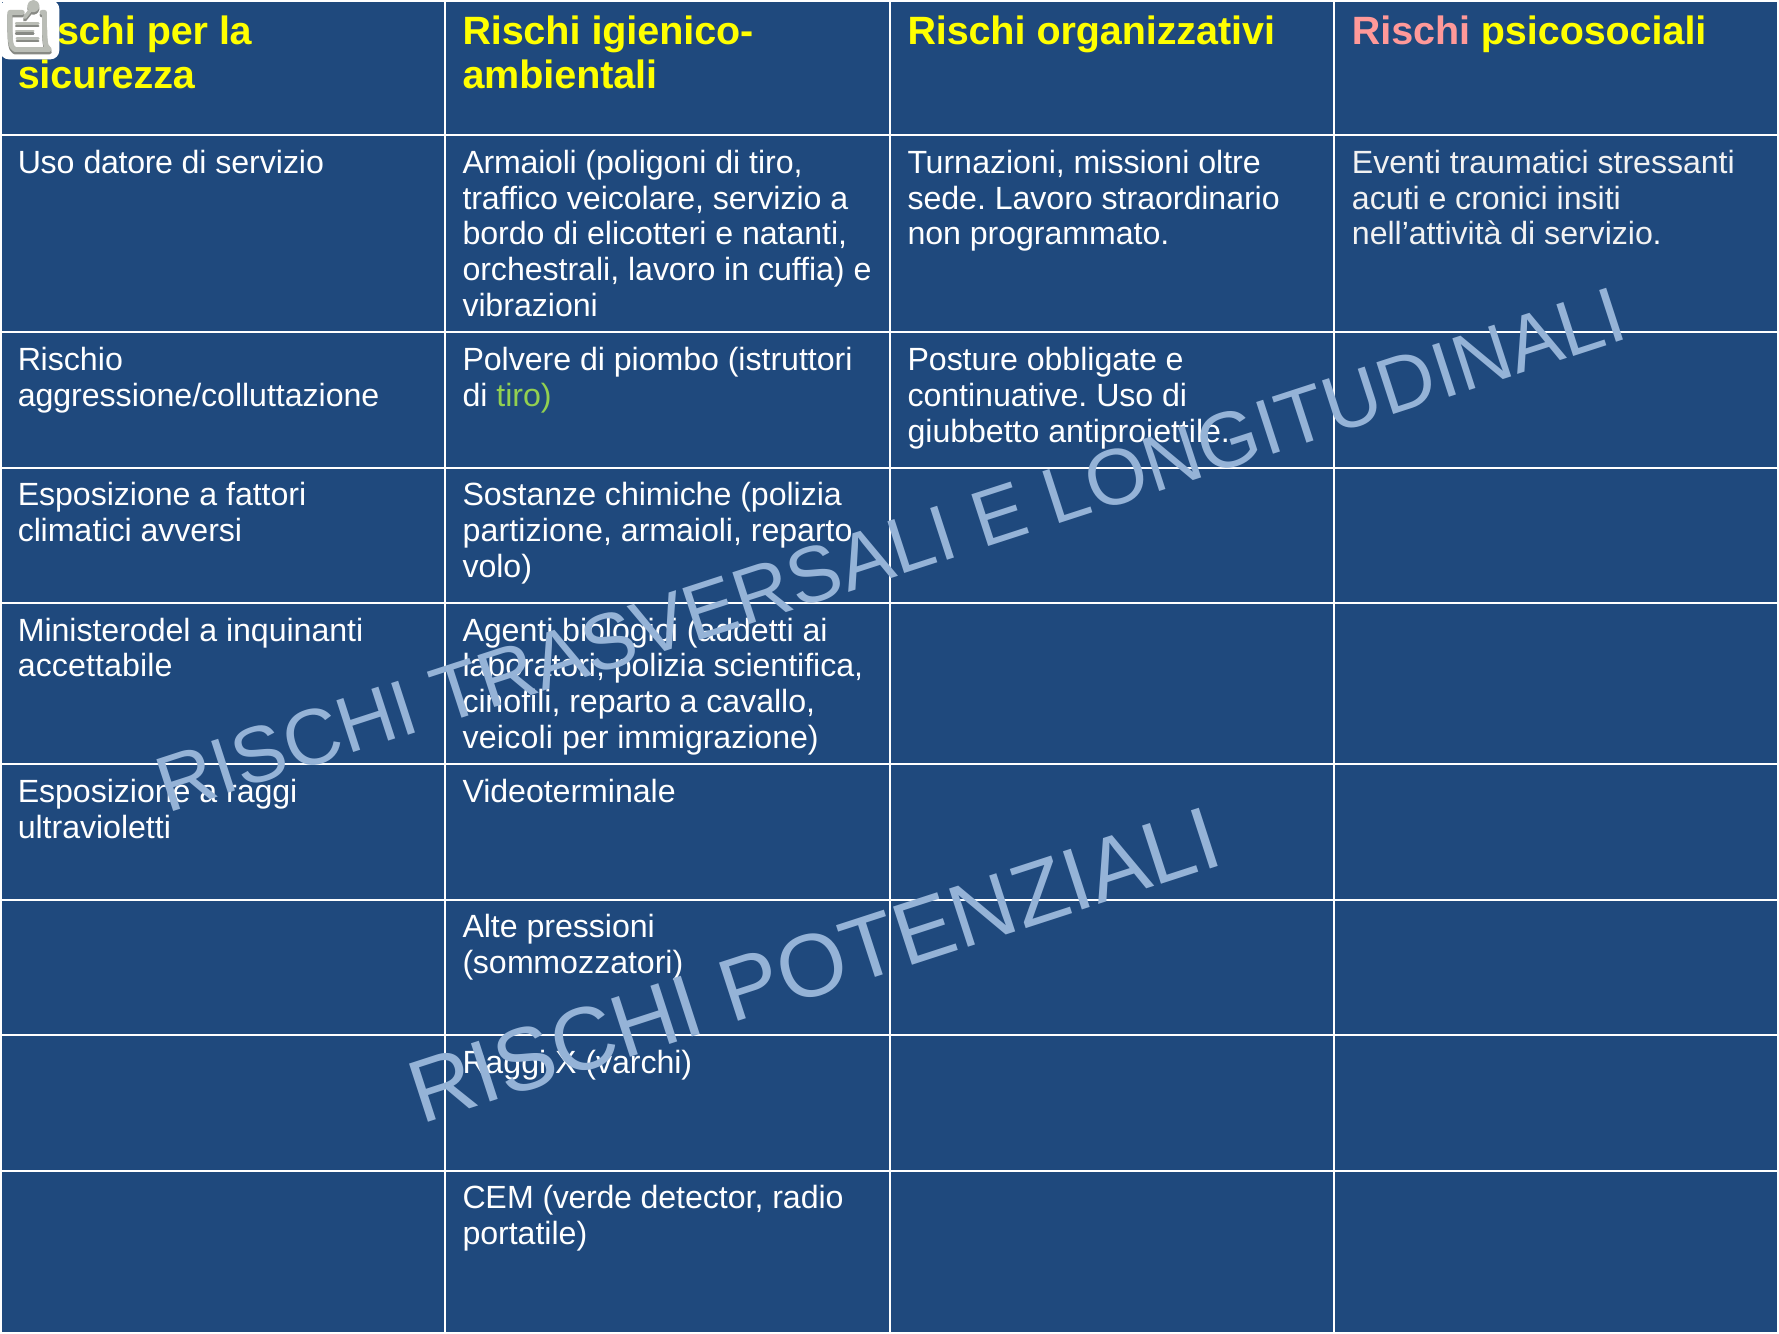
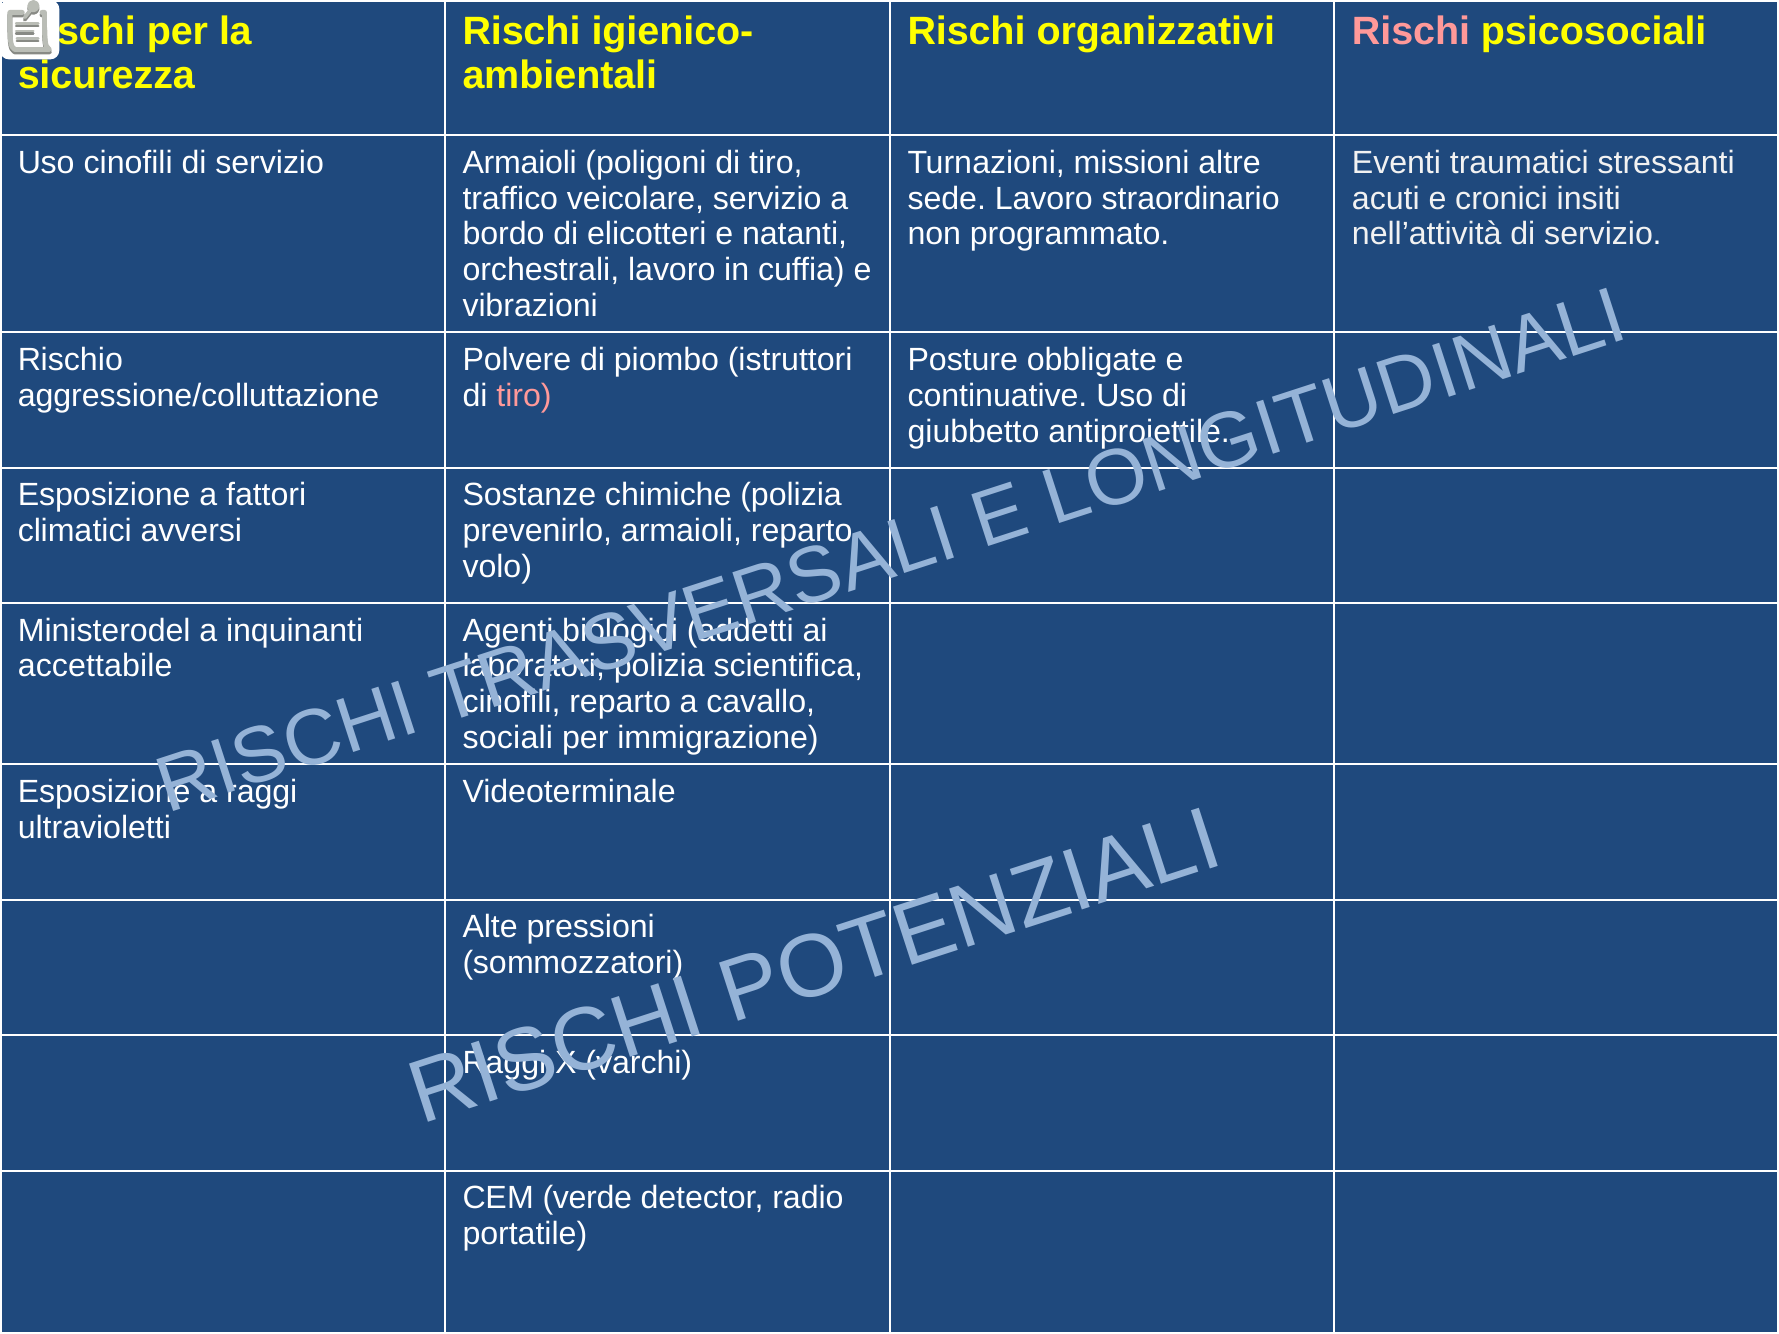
Uso datore: datore -> cinofili
oltre: oltre -> altre
tiro at (524, 396) colour: light green -> pink
partizione: partizione -> prevenirlo
veicoli: veicoli -> sociali
